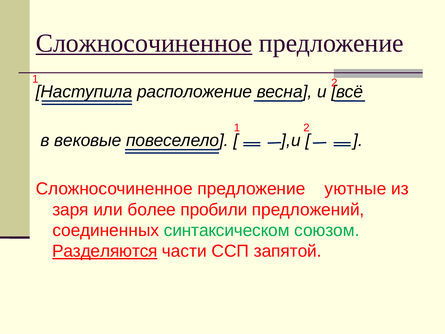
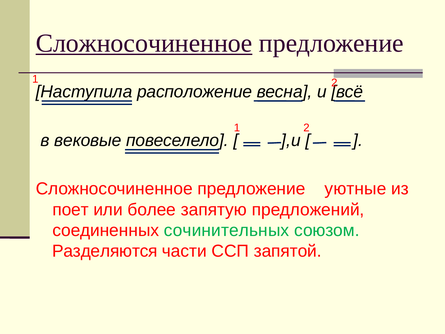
заря: заря -> поет
пробили: пробили -> запятую
синтаксическом: синтаксическом -> сочинительных
Разделяются underline: present -> none
